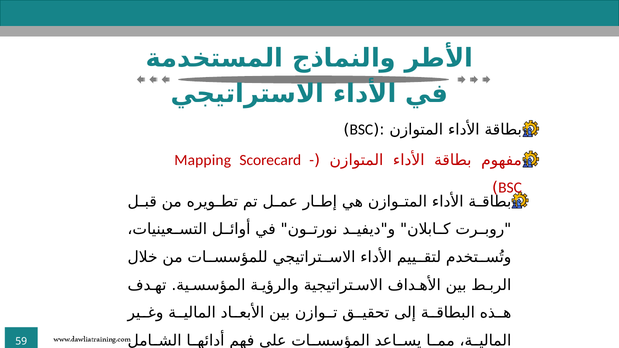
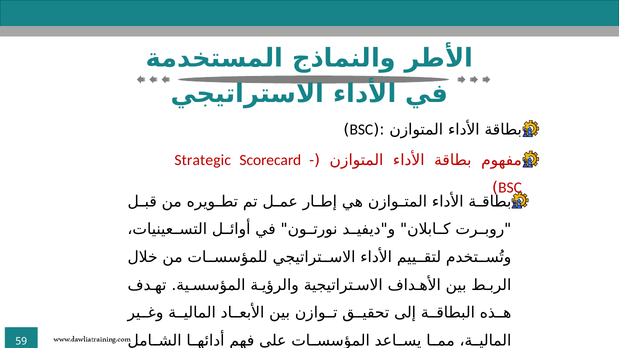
Mapping: Mapping -> Strategic
